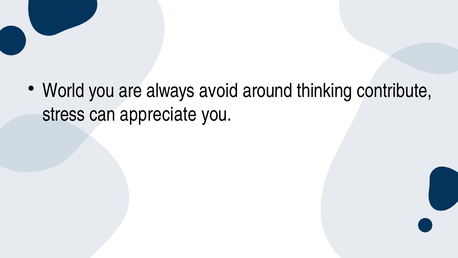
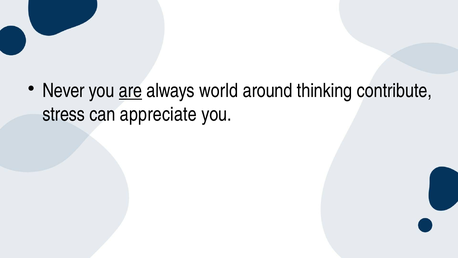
World: World -> Never
are underline: none -> present
avoid: avoid -> world
